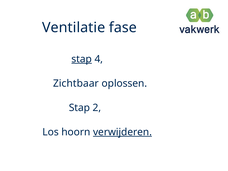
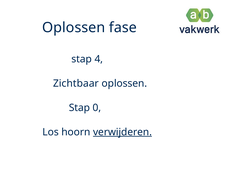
Ventilatie at (74, 28): Ventilatie -> Oplossen
stap at (82, 59) underline: present -> none
2: 2 -> 0
